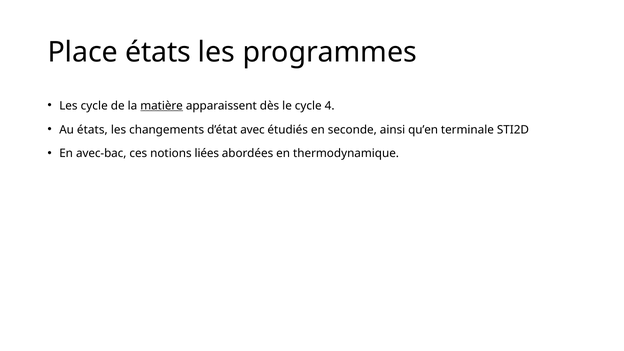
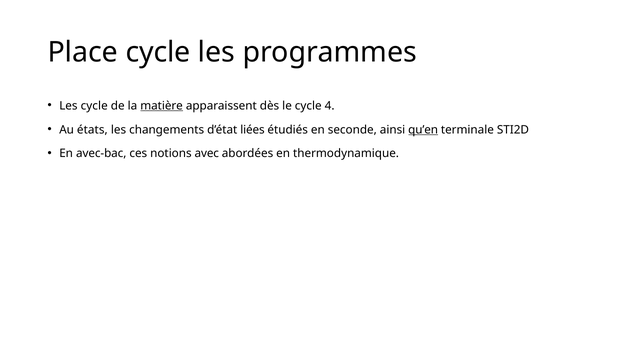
Place états: états -> cycle
avec: avec -> liées
qu’en underline: none -> present
liées: liées -> avec
